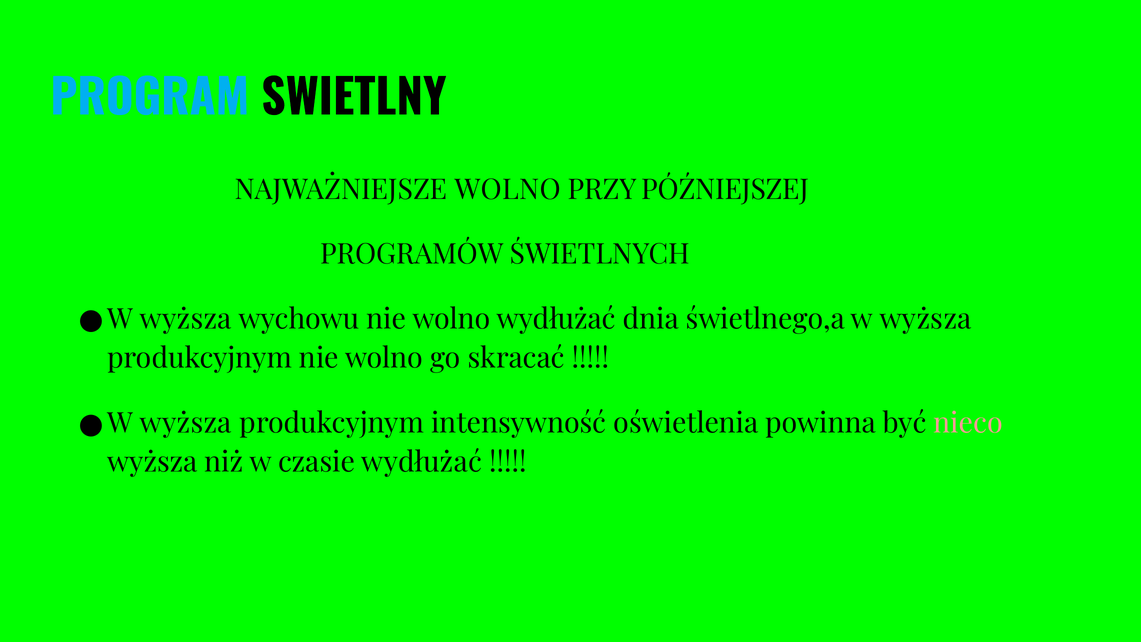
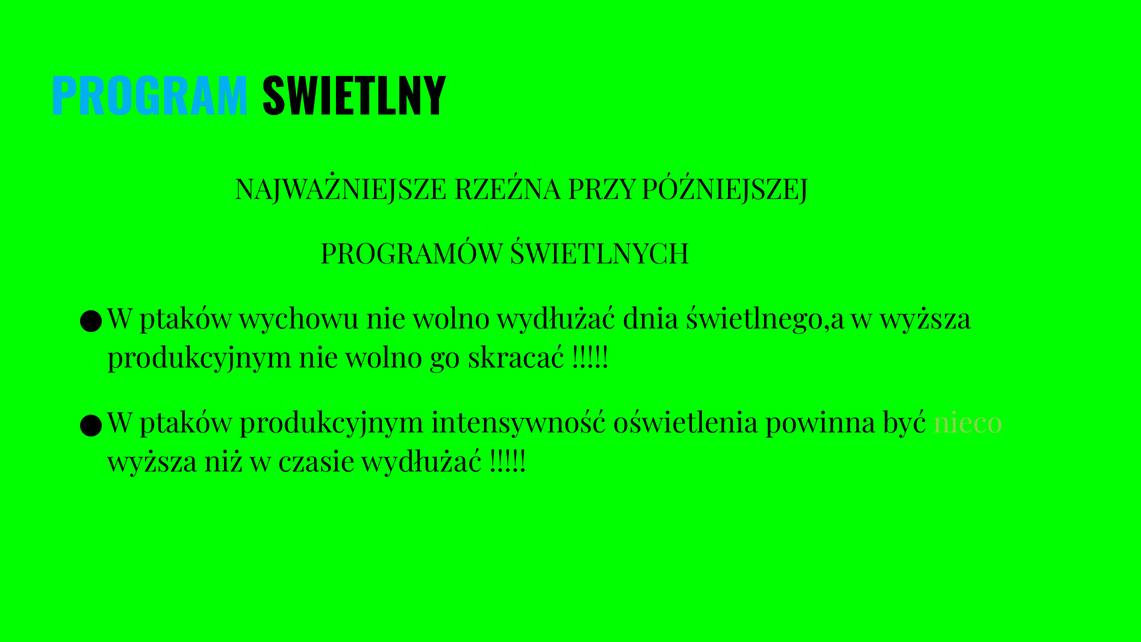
NAJWAŻNIEJSZE WOLNO: WOLNO -> RZEŹNA
wyższa at (186, 319): wyższa -> ptaków
wyższa at (186, 423): wyższa -> ptaków
nieco colour: pink -> light green
